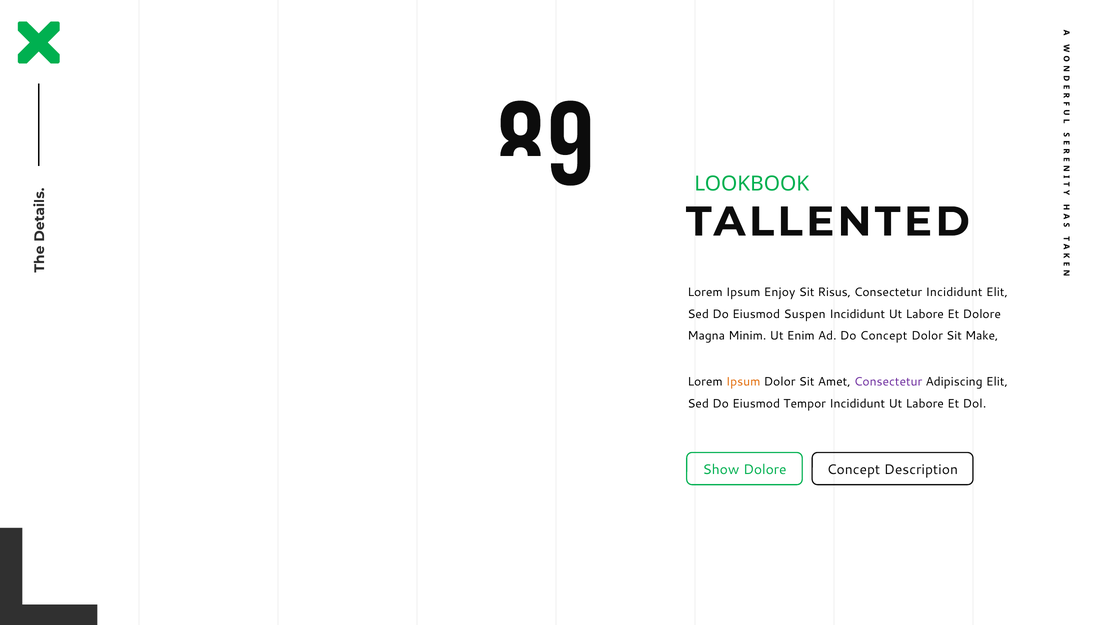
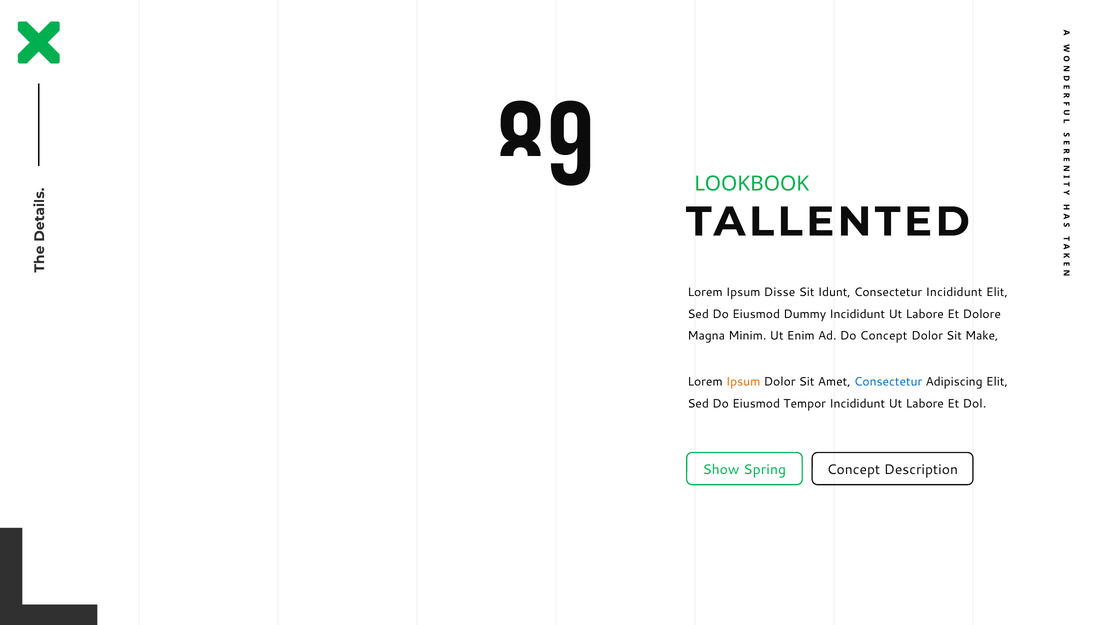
Enjoy: Enjoy -> Disse
Risus: Risus -> Idunt
Suspen: Suspen -> Dummy
Consectetur at (888, 382) colour: purple -> blue
Show Dolore: Dolore -> Spring
